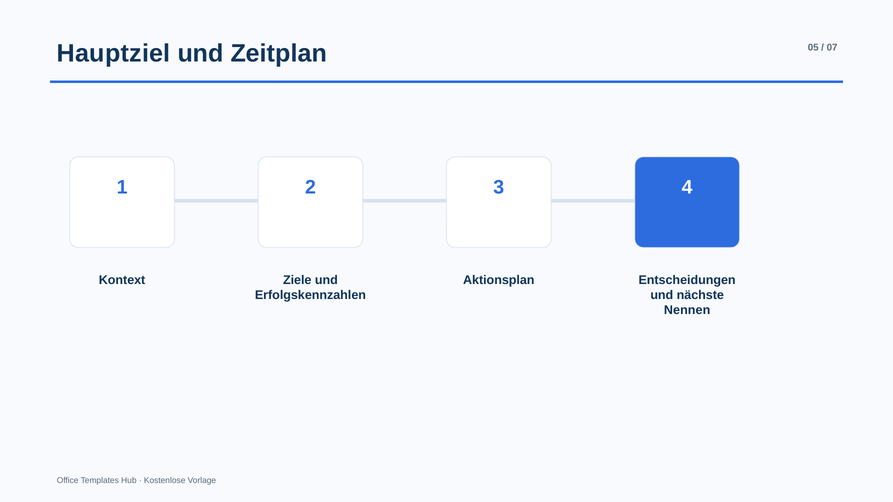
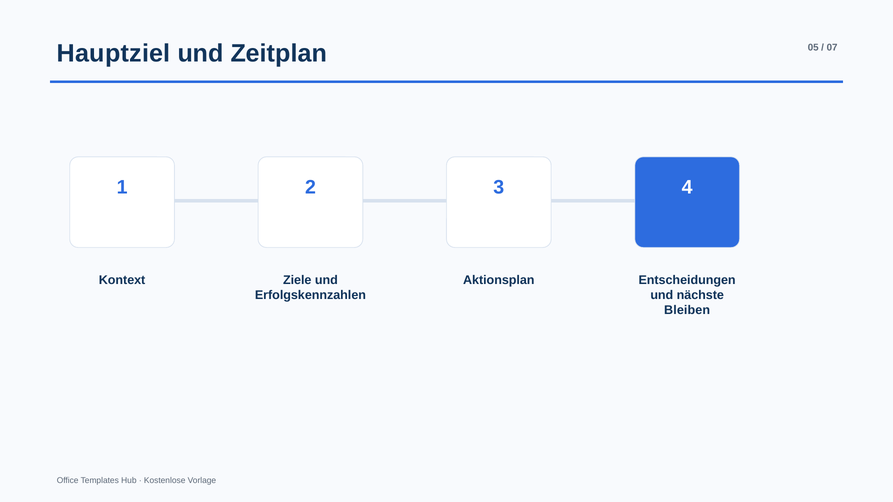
Nennen: Nennen -> Bleiben
